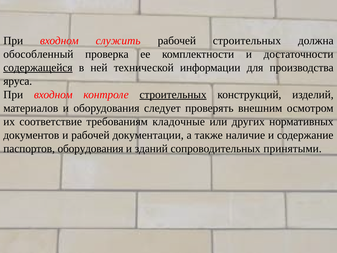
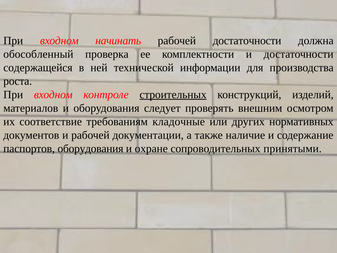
служить: служить -> начинать
рабочей строительных: строительных -> достаточности
содержащейся underline: present -> none
яруса: яруса -> роста
зданий: зданий -> охране
